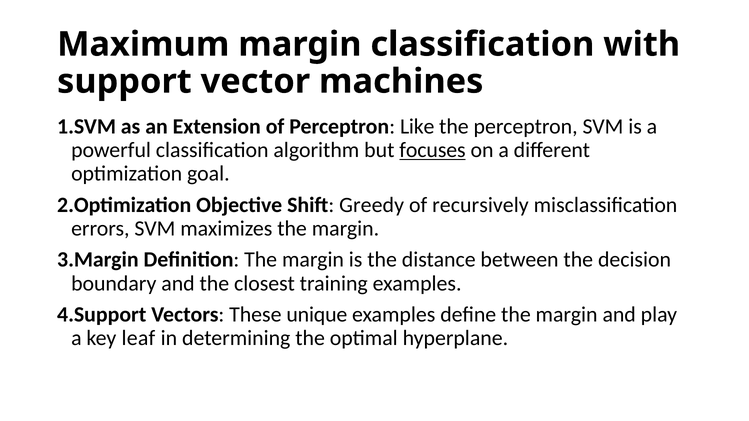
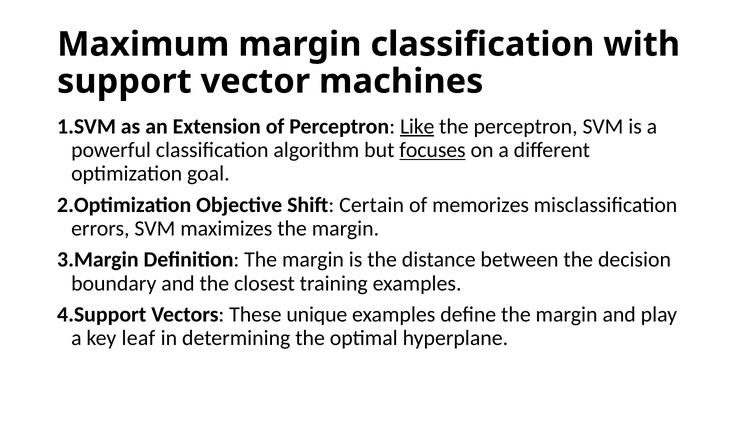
Like underline: none -> present
Greedy: Greedy -> Certain
recursively: recursively -> memorizes
